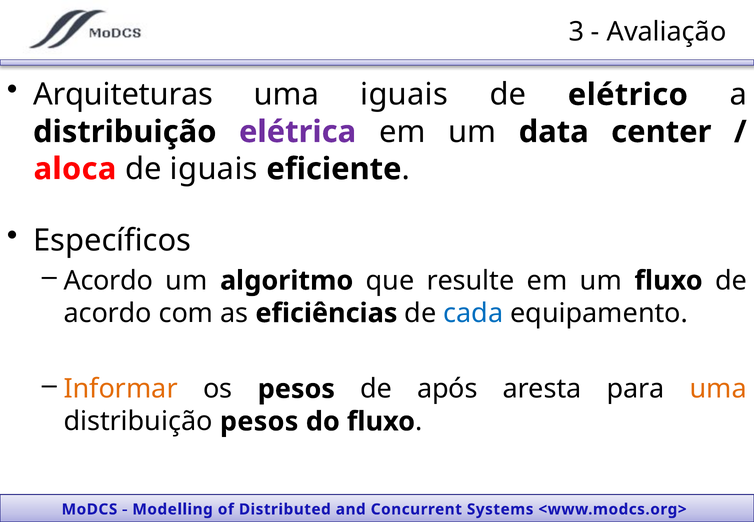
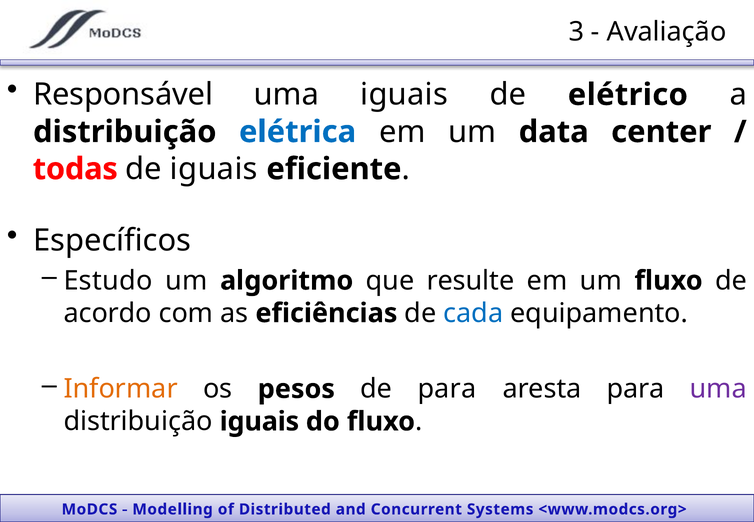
Arquiteturas: Arquiteturas -> Responsável
elétrica colour: purple -> blue
aloca: aloca -> todas
Acordo at (108, 281): Acordo -> Estudo
de após: após -> para
uma at (718, 389) colour: orange -> purple
distribuição pesos: pesos -> iguais
